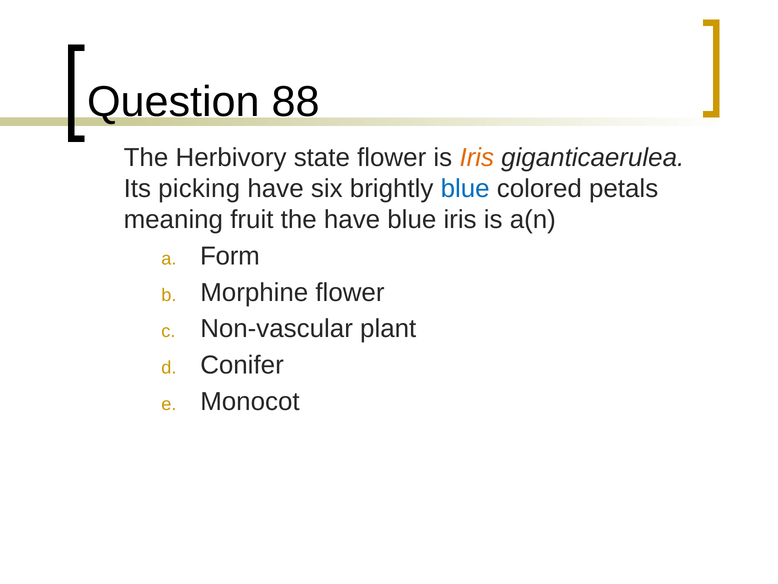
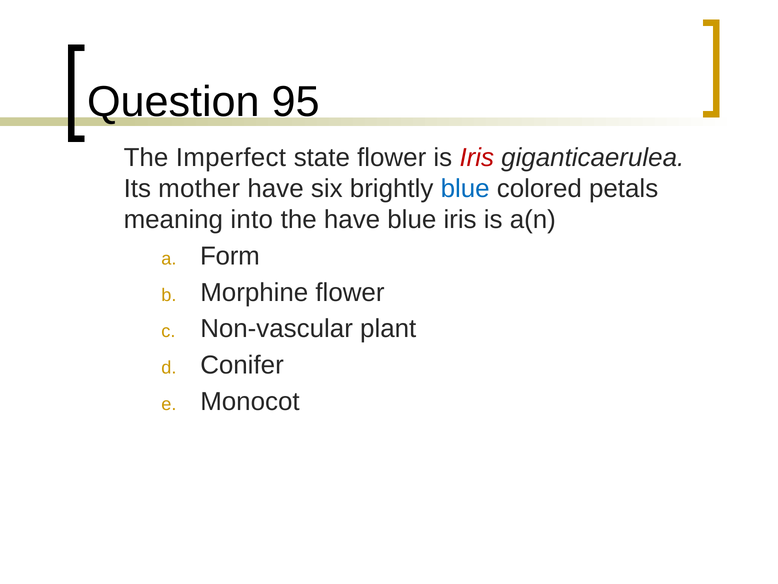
88: 88 -> 95
Herbivory: Herbivory -> Imperfect
Iris at (477, 157) colour: orange -> red
picking: picking -> mother
fruit: fruit -> into
